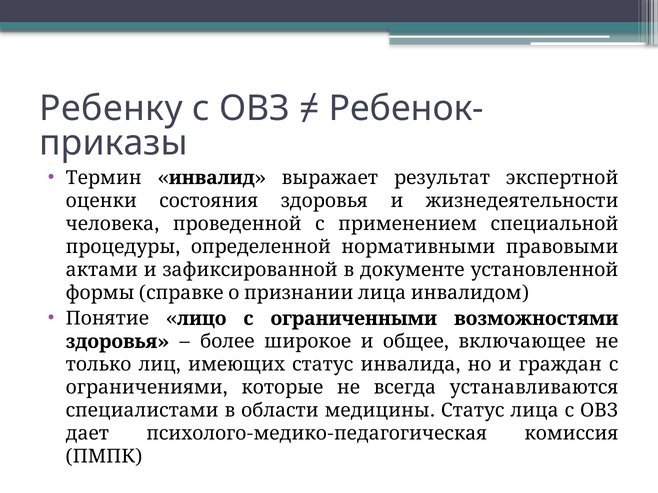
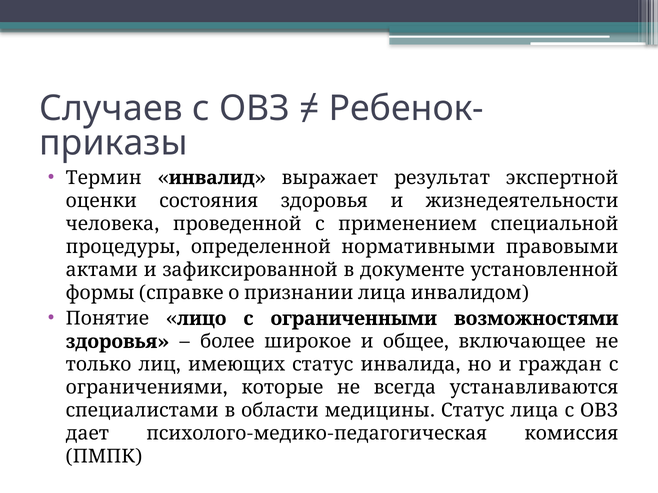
Ребенку: Ребенку -> Случаев
